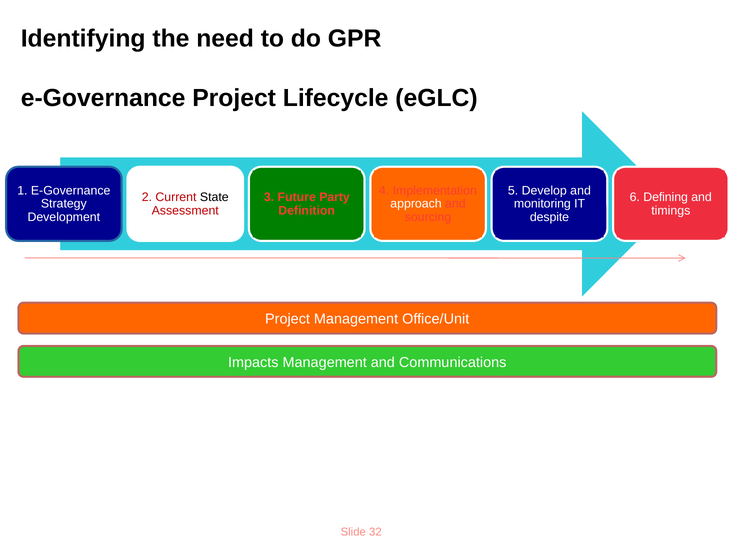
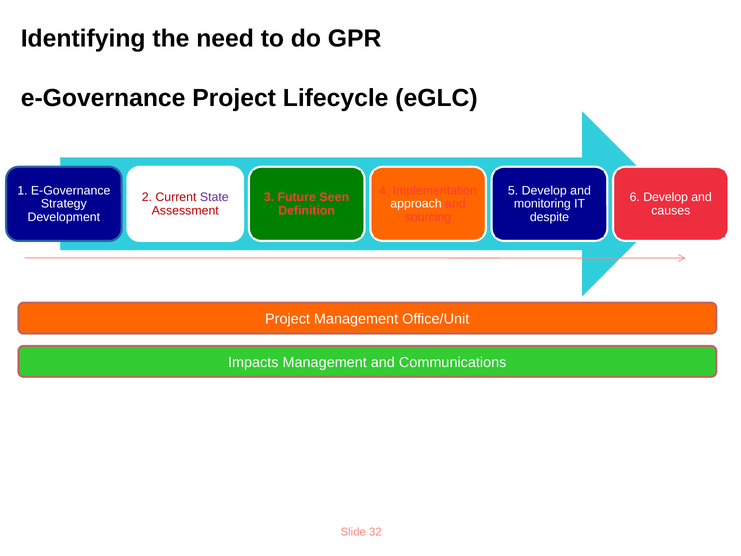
State colour: black -> purple
Party: Party -> Seen
6 Defining: Defining -> Develop
timings: timings -> causes
